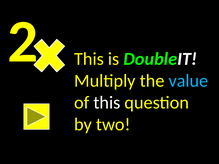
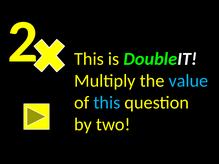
this at (107, 103) colour: white -> light blue
